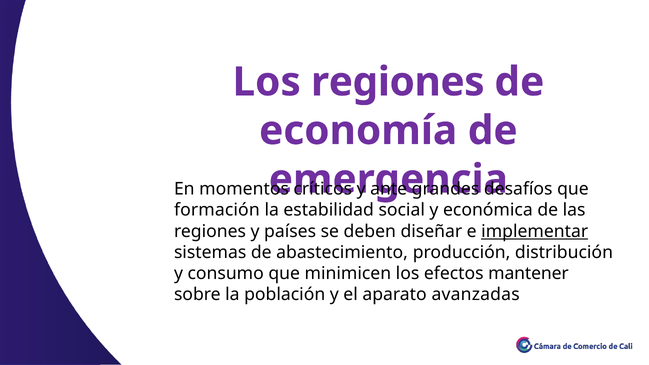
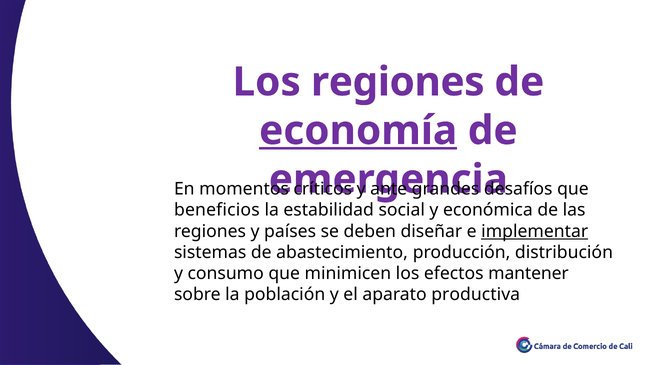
economía underline: none -> present
formación: formación -> beneficios
avanzadas: avanzadas -> productiva
